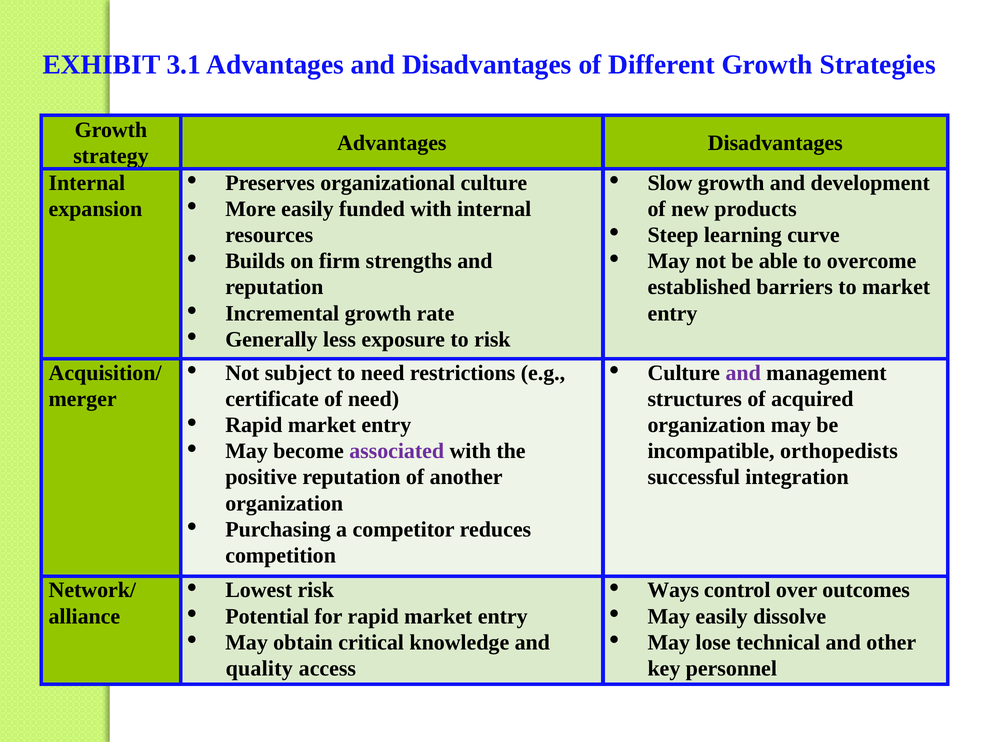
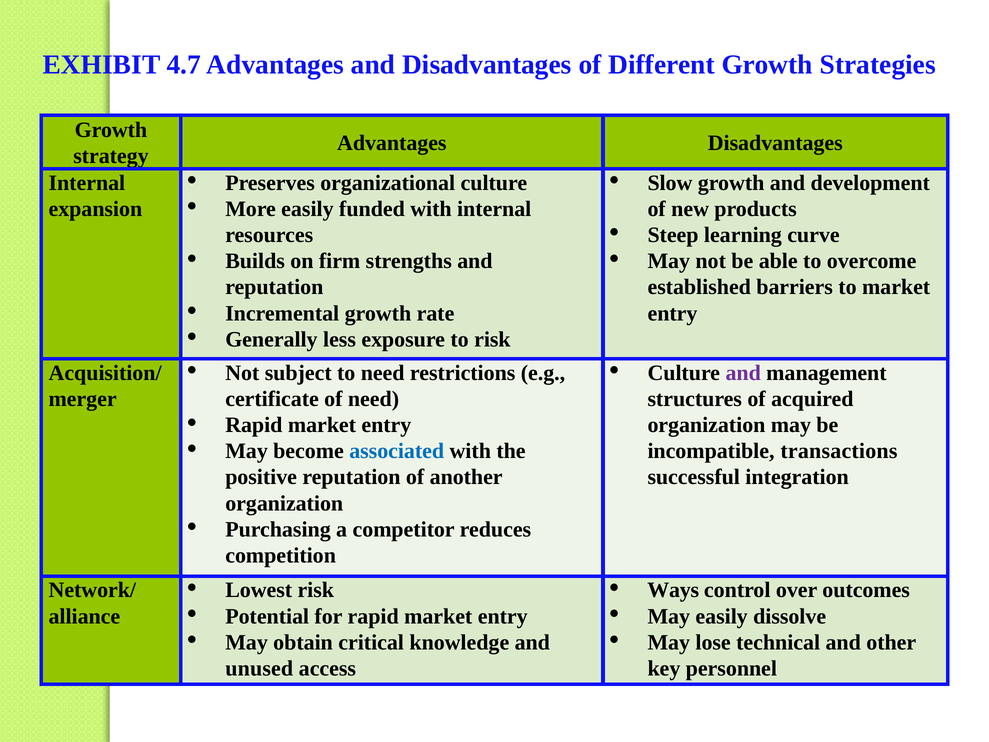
3.1: 3.1 -> 4.7
associated colour: purple -> blue
orthopedists: orthopedists -> transactions
quality: quality -> unused
